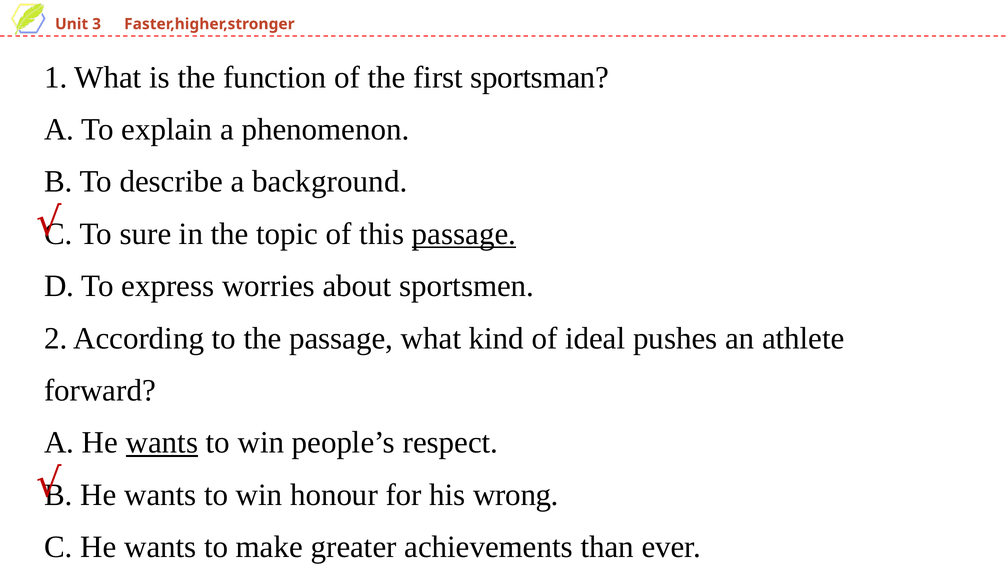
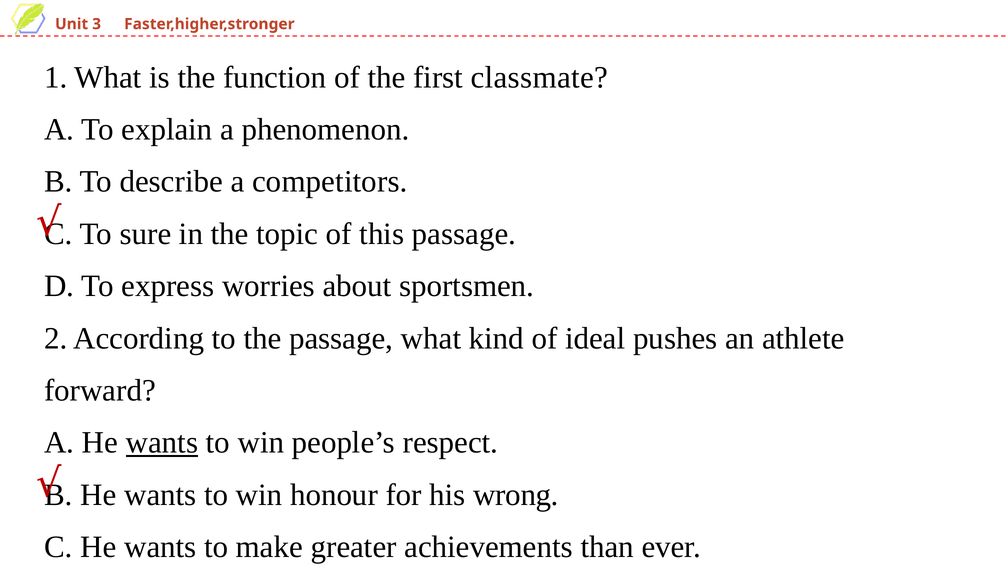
sportsman: sportsman -> classmate
background: background -> competitors
passage at (464, 234) underline: present -> none
